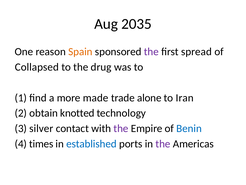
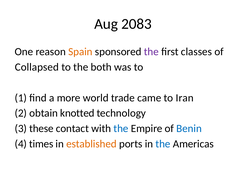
2035: 2035 -> 2083
spread: spread -> classes
drug: drug -> both
made: made -> world
alone: alone -> came
silver: silver -> these
the at (121, 128) colour: purple -> blue
established colour: blue -> orange
the at (163, 143) colour: purple -> blue
